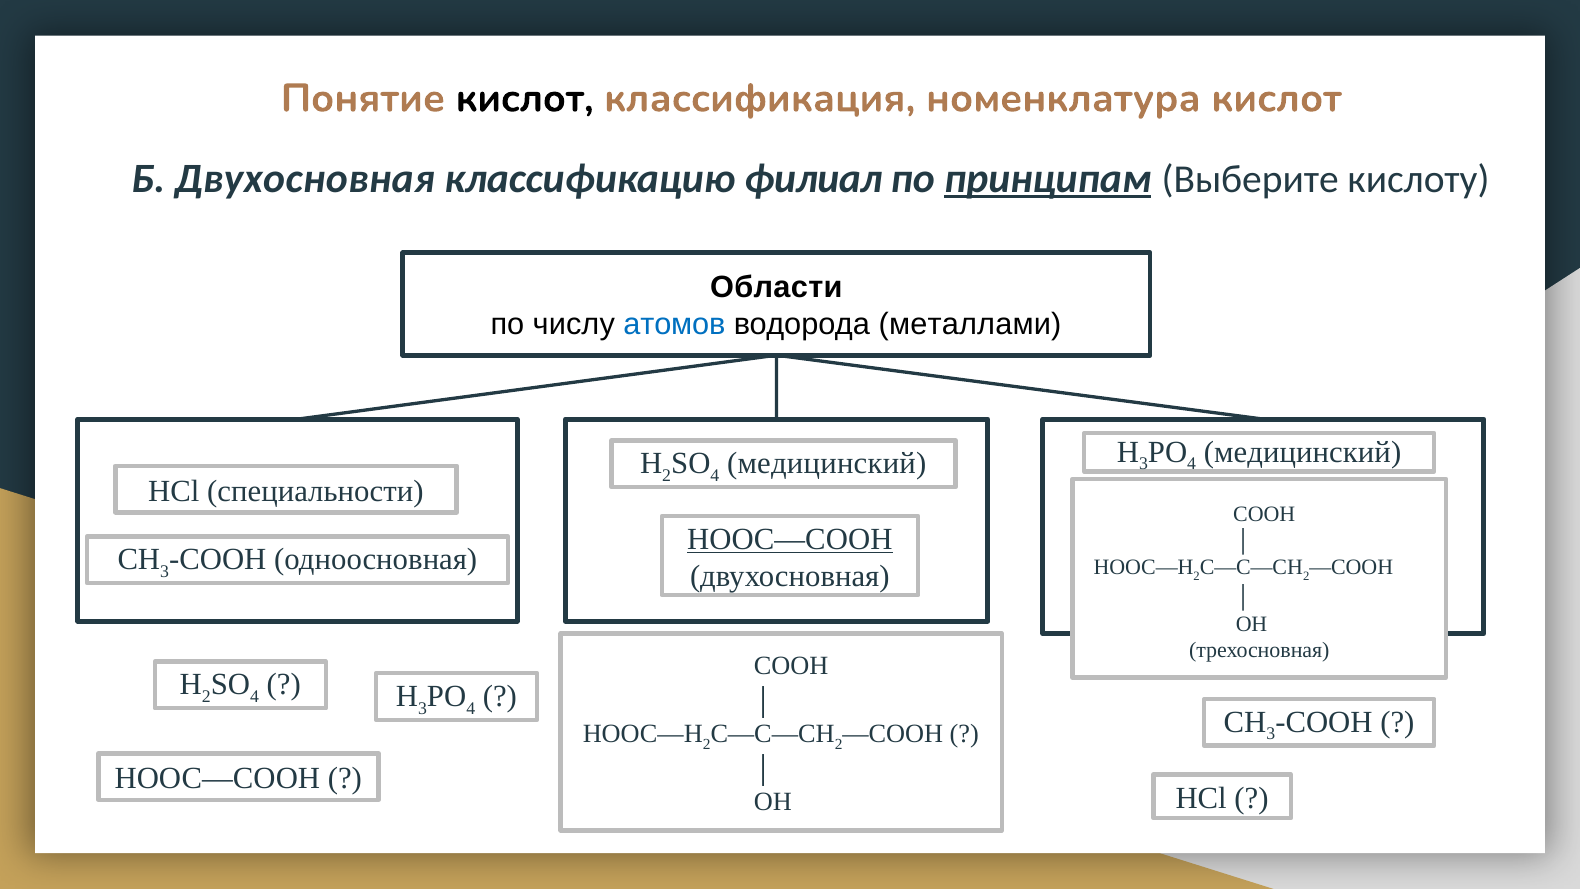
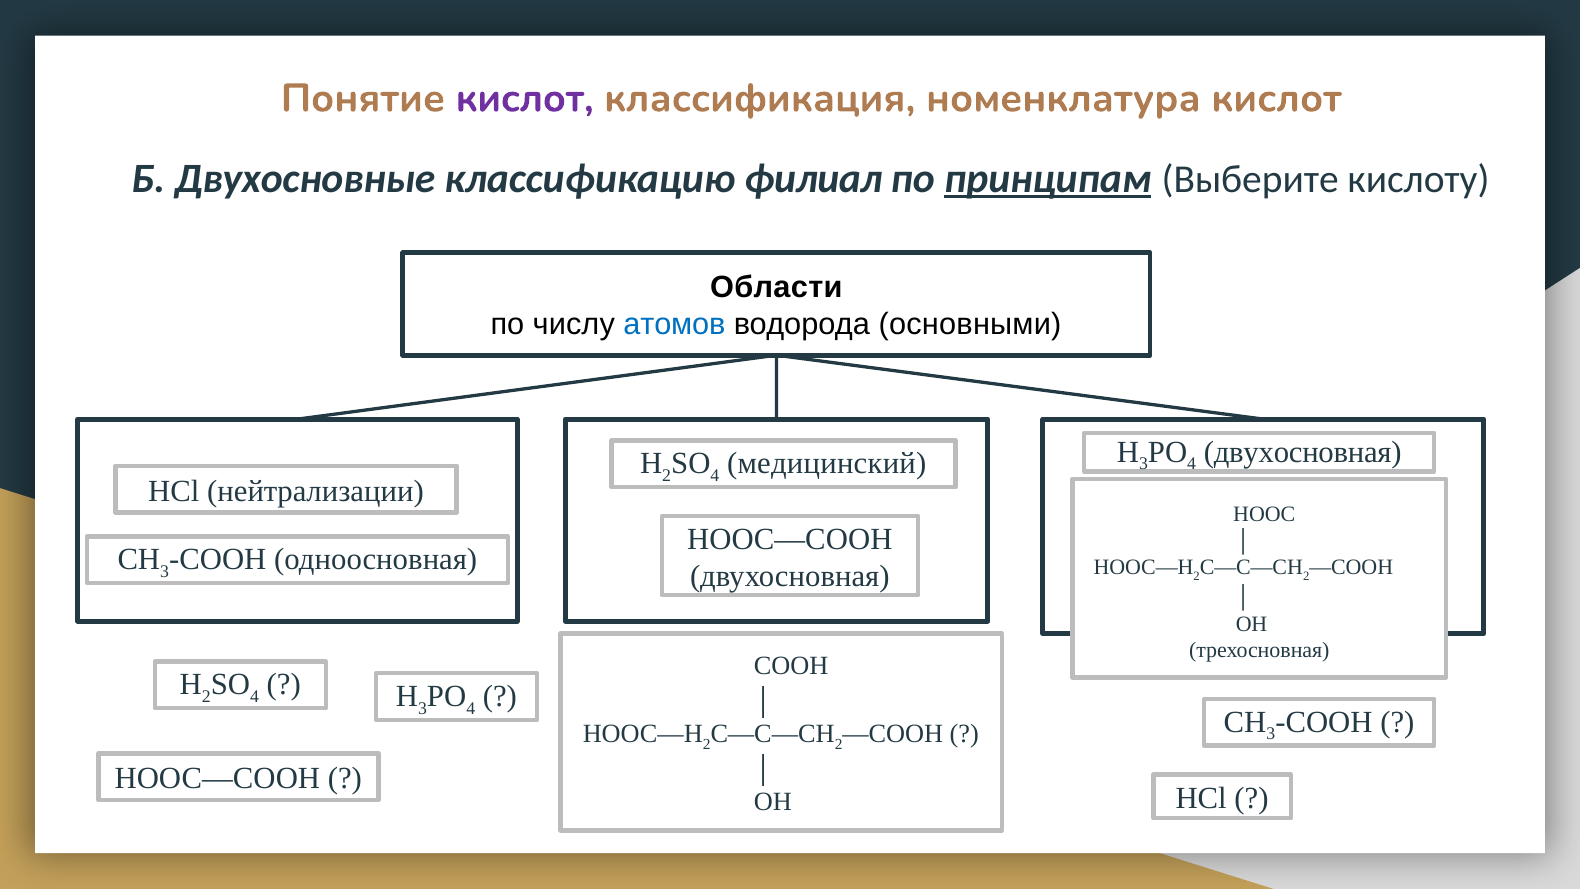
кислот at (525, 98) colour: black -> purple
Б Двухосновная: Двухосновная -> Двухосновные
металлами: металлами -> основными
медицинский at (1303, 452): медицинский -> двухосновная
специальности: специальности -> нейтрализации
СООН at (1264, 514): СООН -> НООС
НООС—СООH at (790, 539) underline: present -> none
